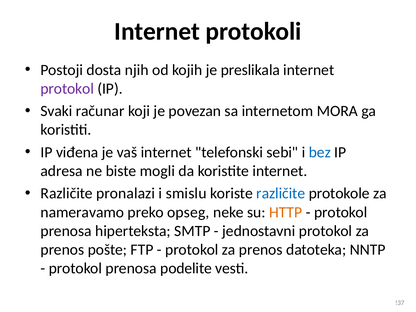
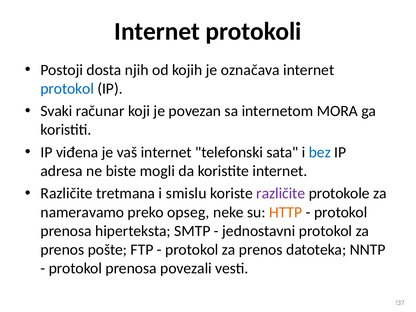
preslikala: preslikala -> označava
protokol at (67, 89) colour: purple -> blue
sebi: sebi -> sata
pronalazi: pronalazi -> tretmana
različite at (281, 193) colour: blue -> purple
podelite: podelite -> povezali
